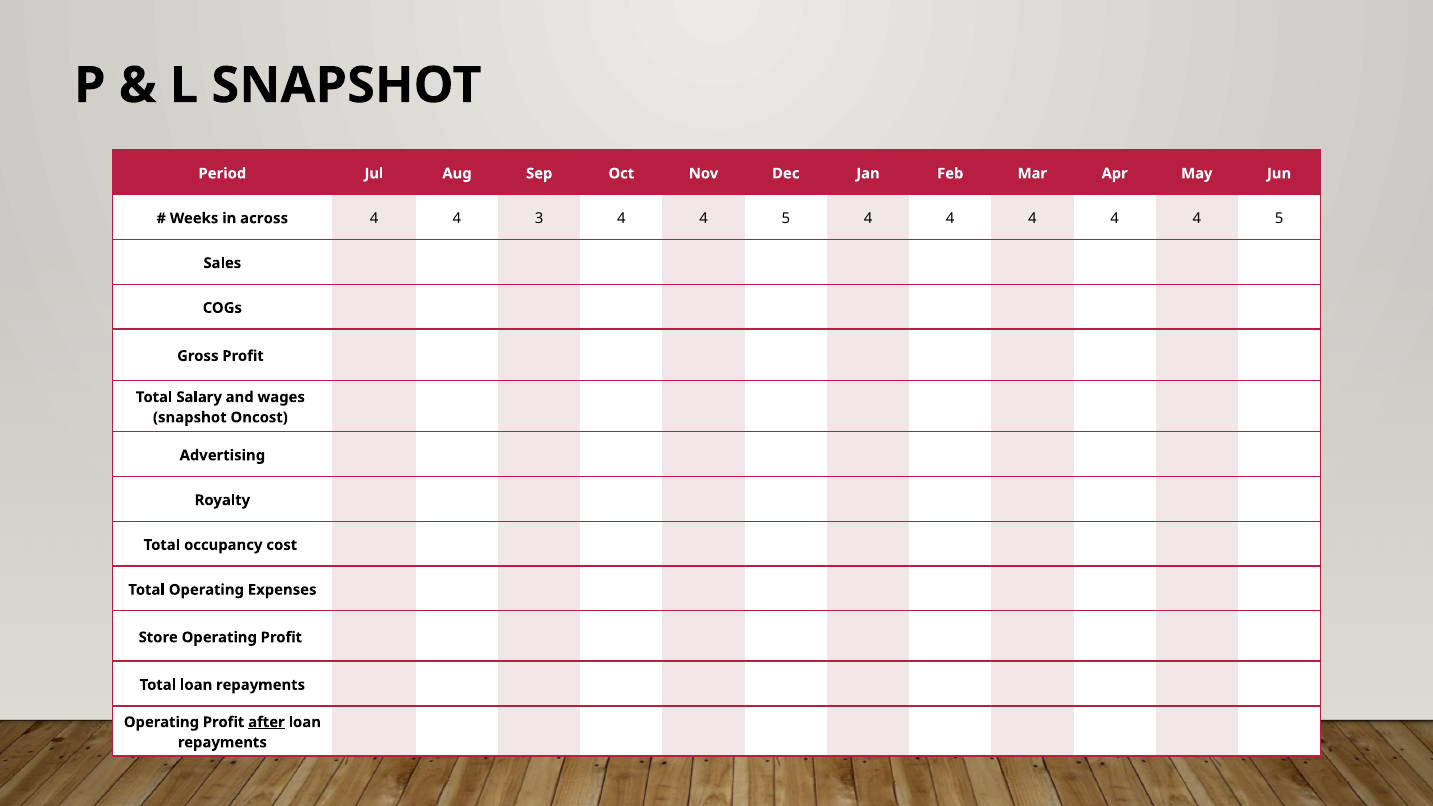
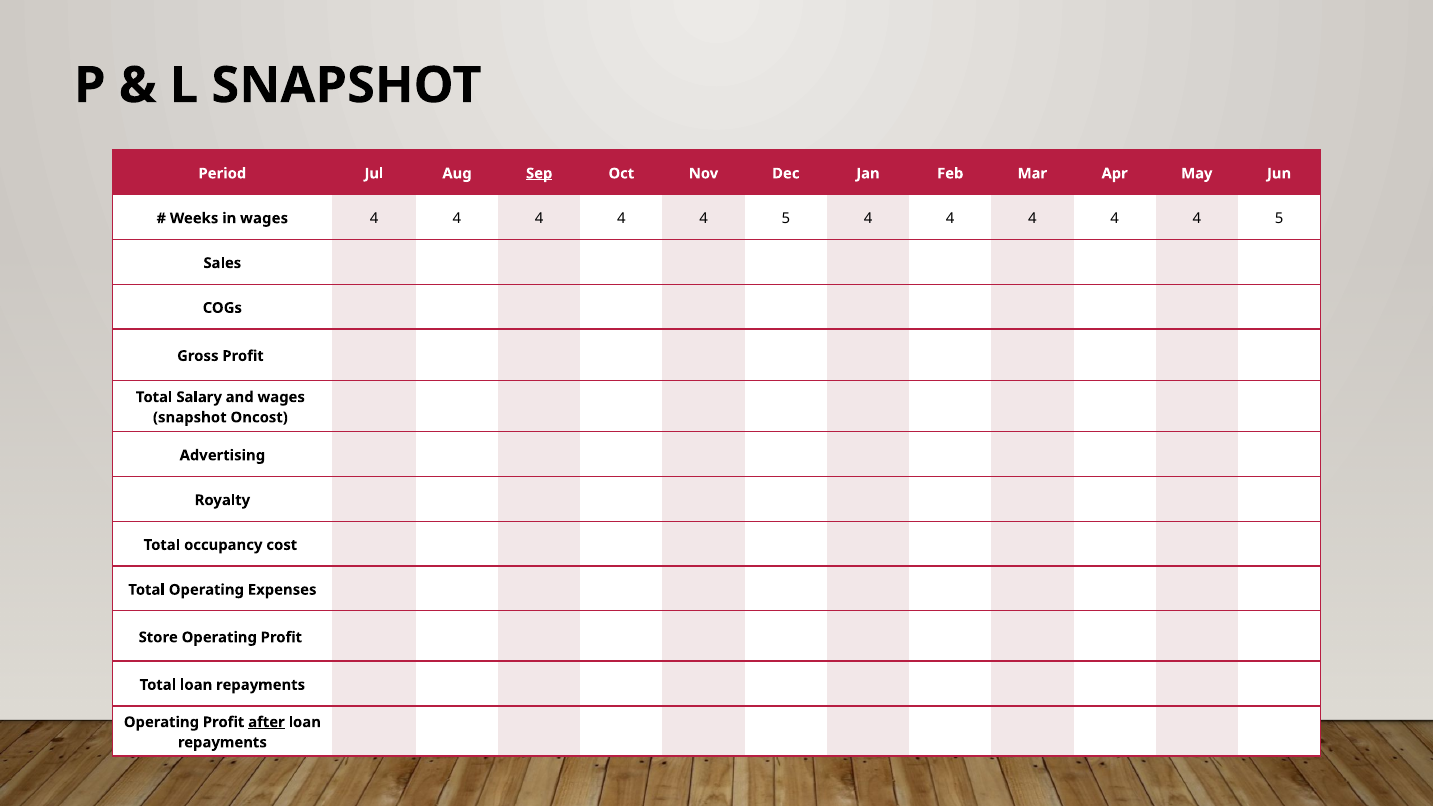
Sep underline: none -> present
in across: across -> wages
3 at (539, 218): 3 -> 4
